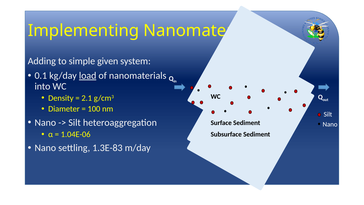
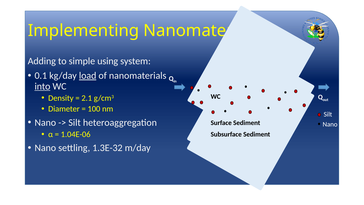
given: given -> using
into underline: none -> present
1.3E-83: 1.3E-83 -> 1.3E-32
